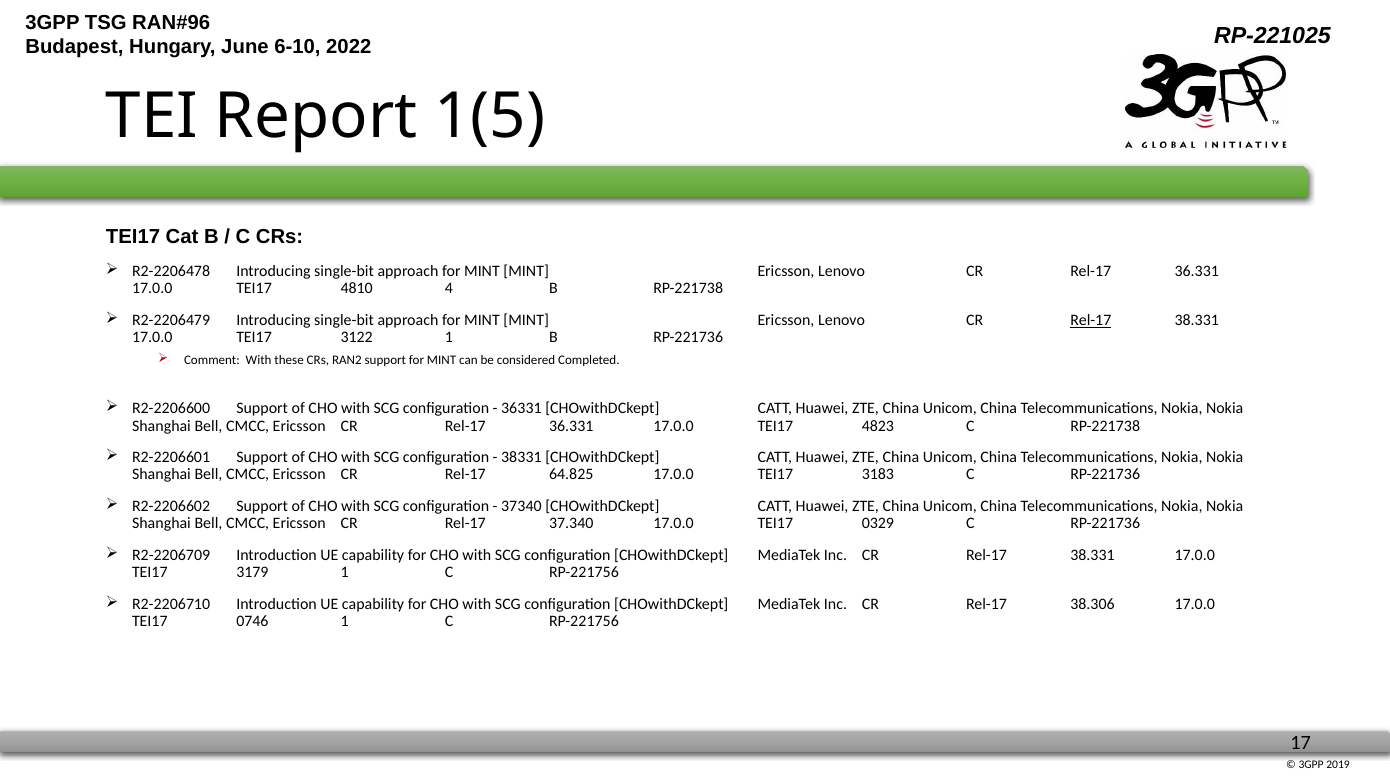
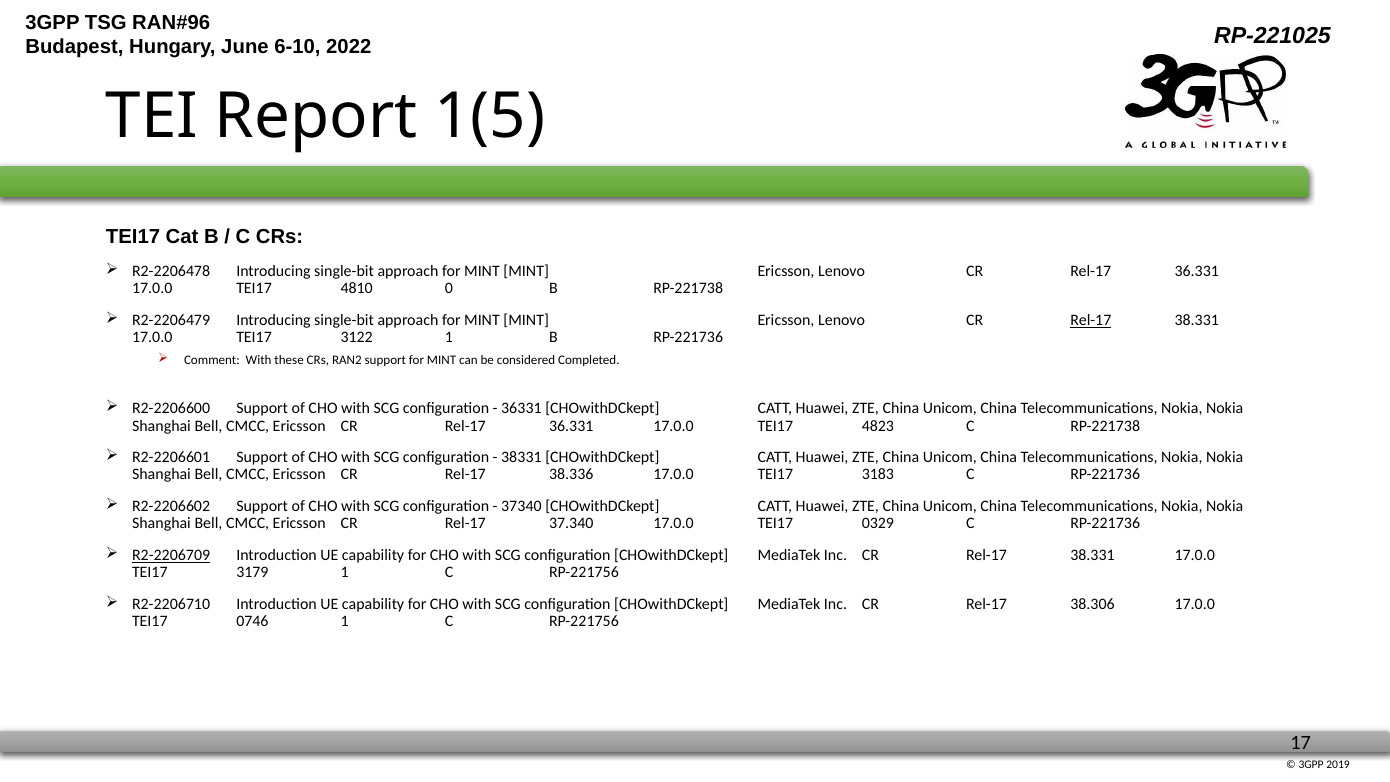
4: 4 -> 0
64.825: 64.825 -> 38.336
R2-2206709 underline: none -> present
